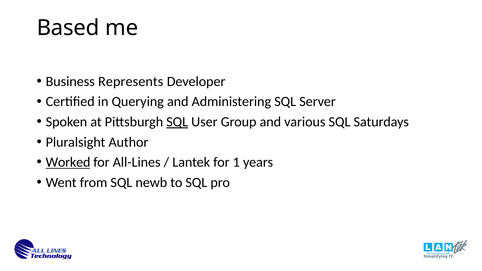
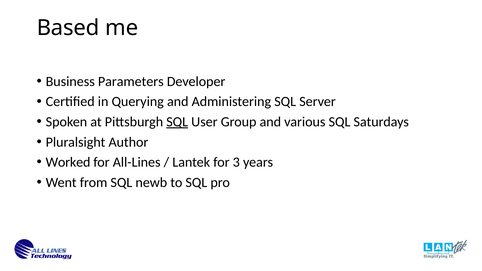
Represents: Represents -> Parameters
Worked underline: present -> none
1: 1 -> 3
